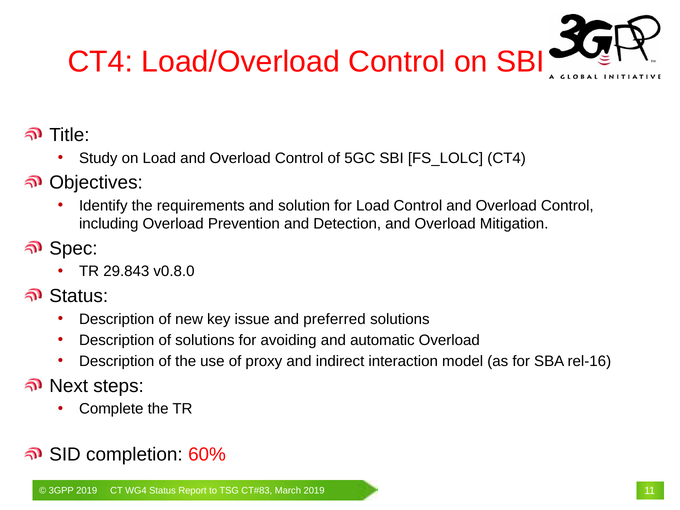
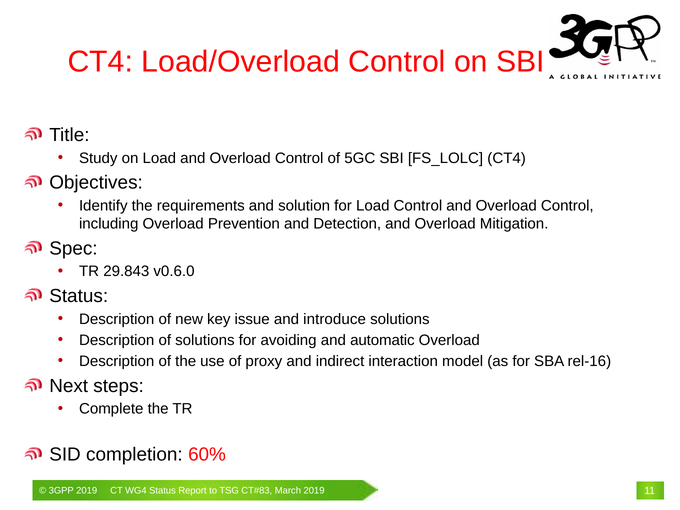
v0.8.0: v0.8.0 -> v0.6.0
preferred: preferred -> introduce
